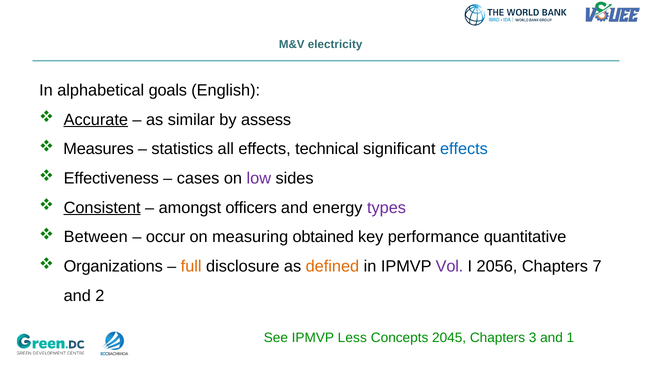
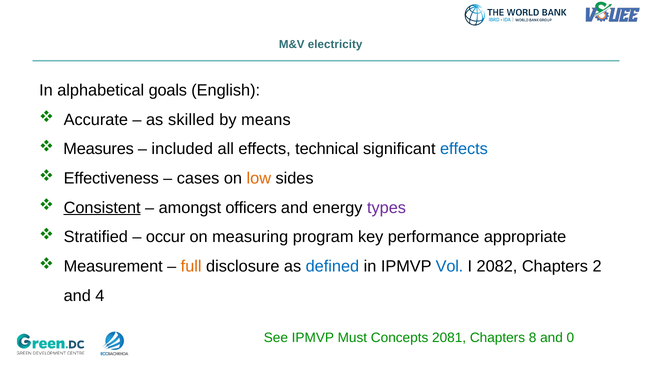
Accurate underline: present -> none
similar: similar -> skilled
assess: assess -> means
statistics: statistics -> included
low colour: purple -> orange
Between: Between -> Stratified
obtained: obtained -> program
quantitative: quantitative -> appropriate
Organizations: Organizations -> Measurement
defined colour: orange -> blue
Vol colour: purple -> blue
2056: 2056 -> 2082
7: 7 -> 2
2: 2 -> 4
Less: Less -> Must
2045: 2045 -> 2081
3: 3 -> 8
1: 1 -> 0
